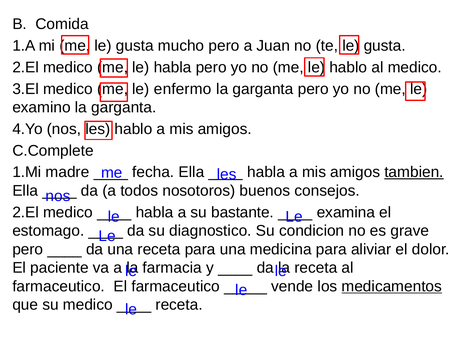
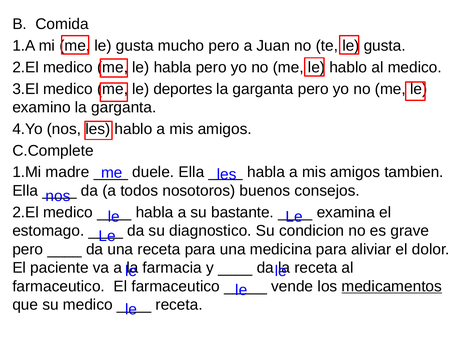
enfermo: enfermo -> deportes
fecha: fecha -> duele
tambien underline: present -> none
